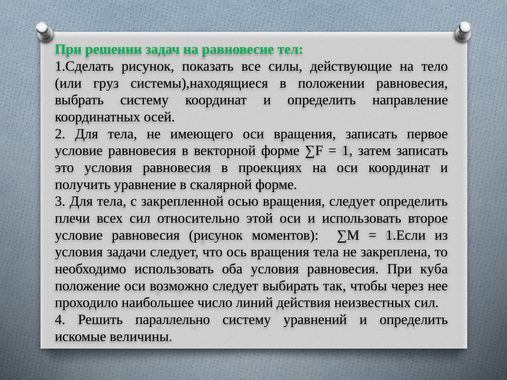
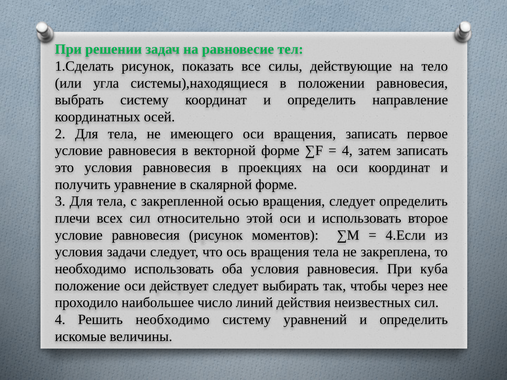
груз: груз -> угла
1 at (347, 151): 1 -> 4
1.Если: 1.Если -> 4.Если
возможно: возможно -> действует
Решить параллельно: параллельно -> необходимо
